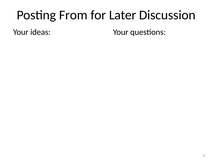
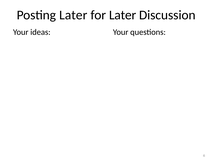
Posting From: From -> Later
